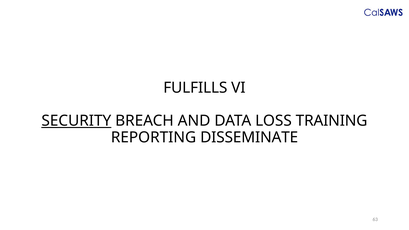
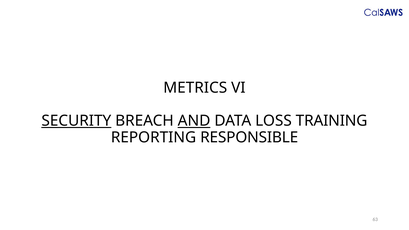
FULFILLS: FULFILLS -> METRICS
AND underline: none -> present
DISSEMINATE: DISSEMINATE -> RESPONSIBLE
